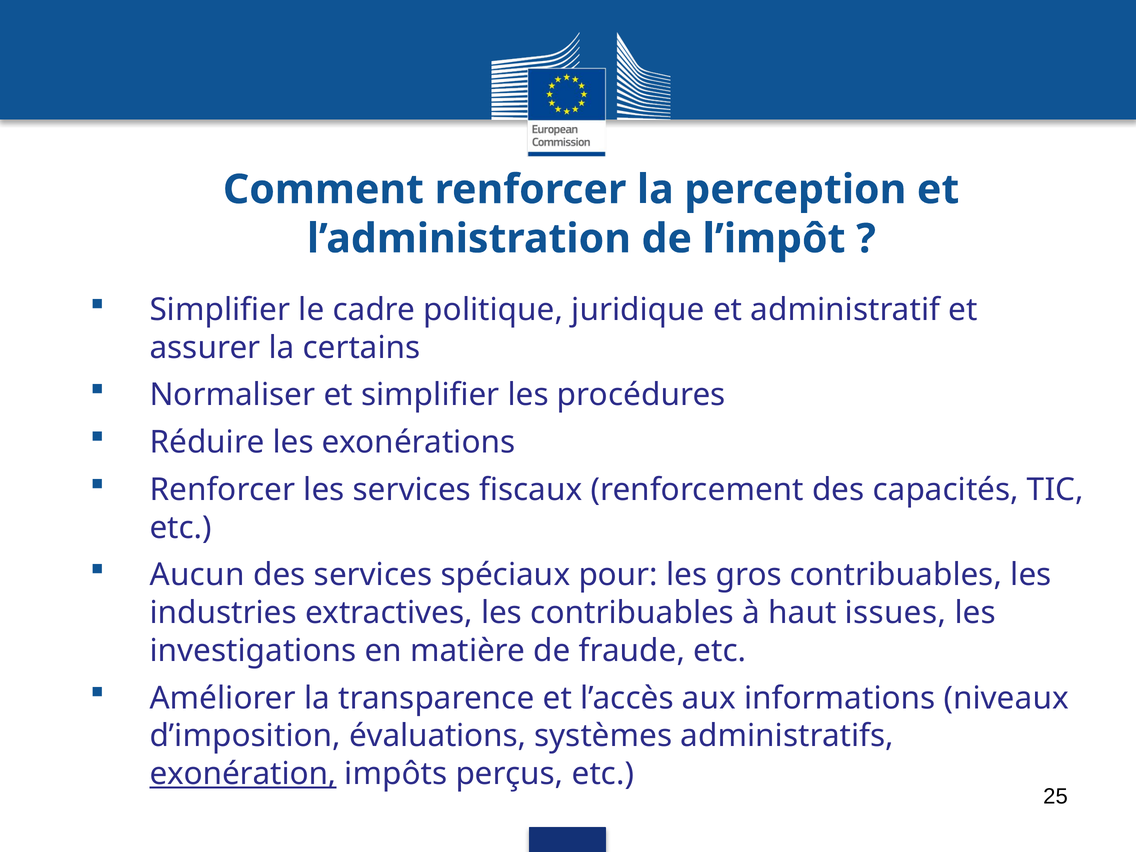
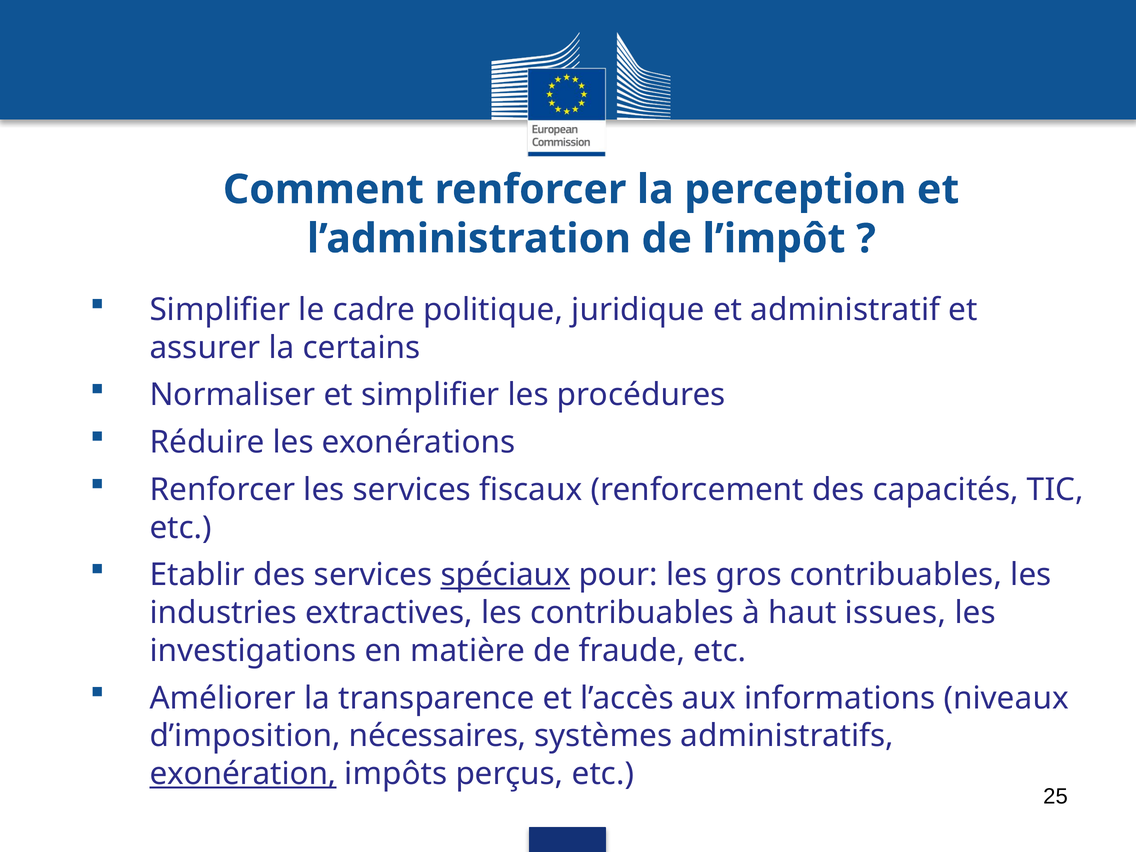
Aucun: Aucun -> Etablir
spéciaux underline: none -> present
évaluations: évaluations -> nécessaires
